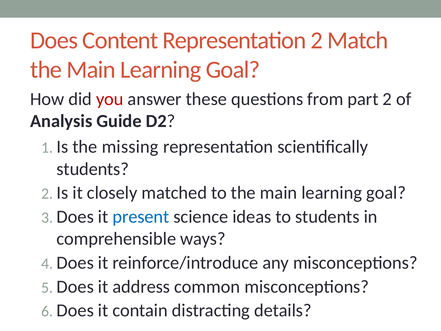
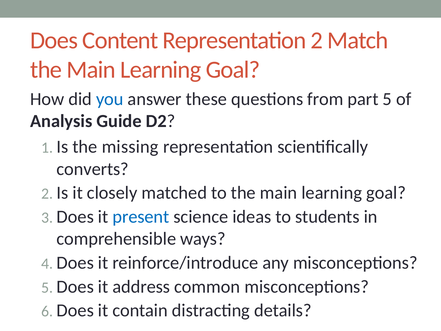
you colour: red -> blue
part 2: 2 -> 5
students at (93, 169): students -> converts
